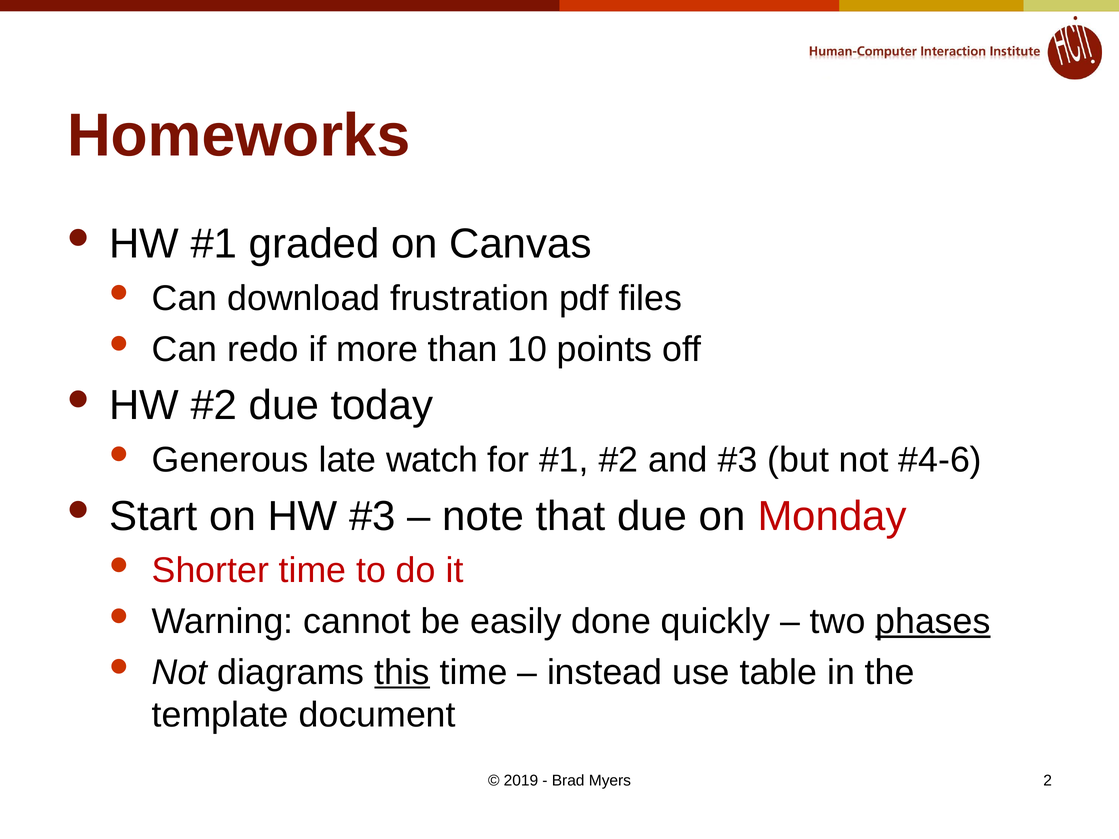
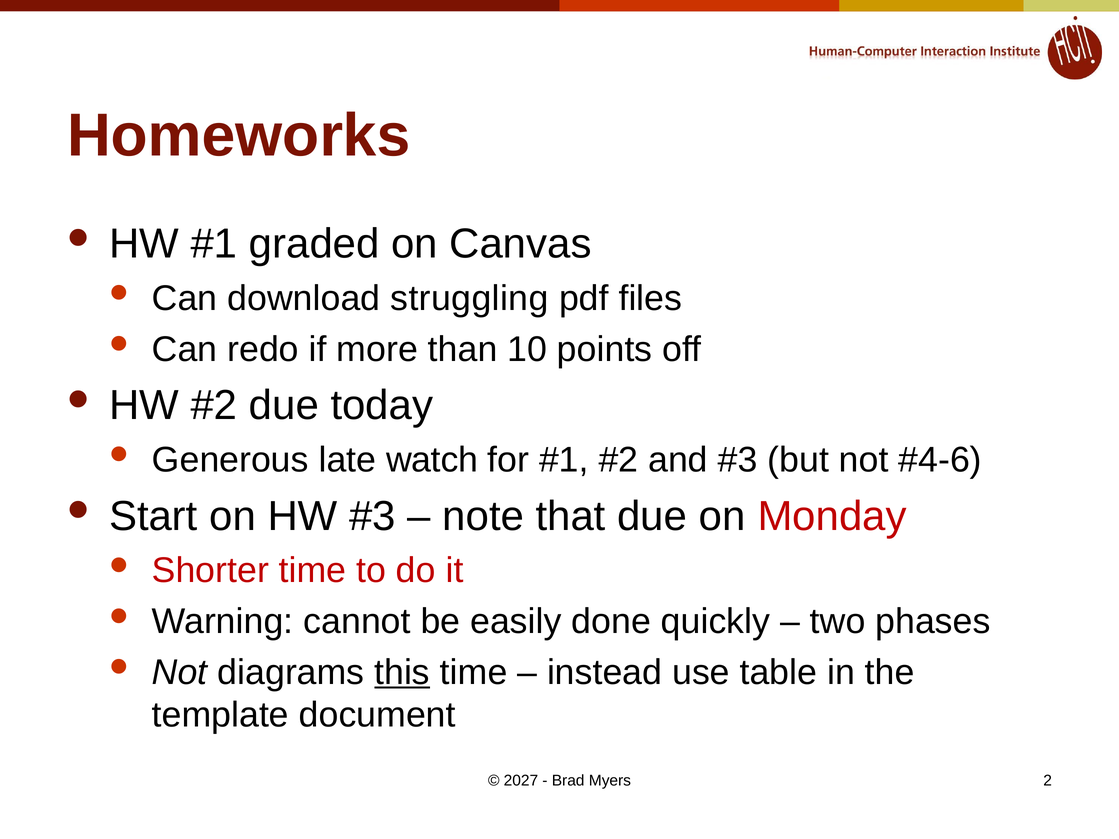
frustration: frustration -> struggling
phases underline: present -> none
2019: 2019 -> 2027
